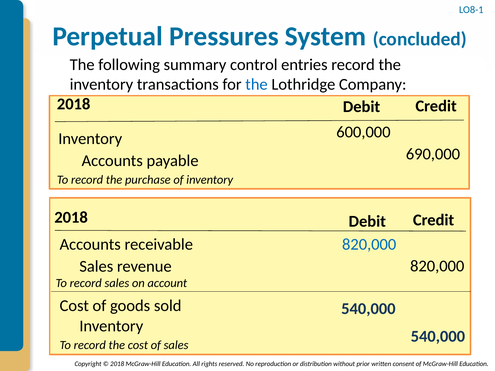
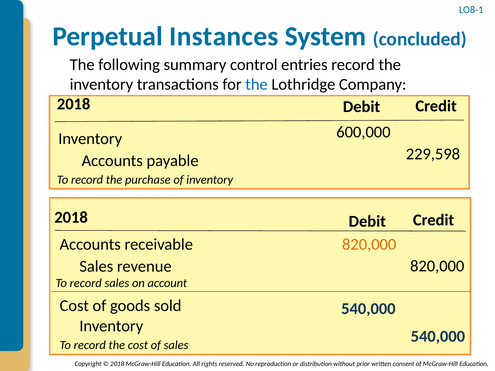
Pressures: Pressures -> Instances
690,000: 690,000 -> 229,598
820,000 at (369, 244) colour: blue -> orange
